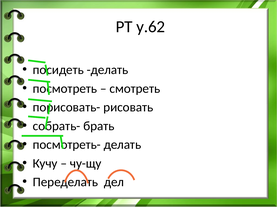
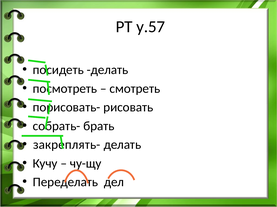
у.62: у.62 -> у.57
посмотреть-: посмотреть- -> закреплять-
